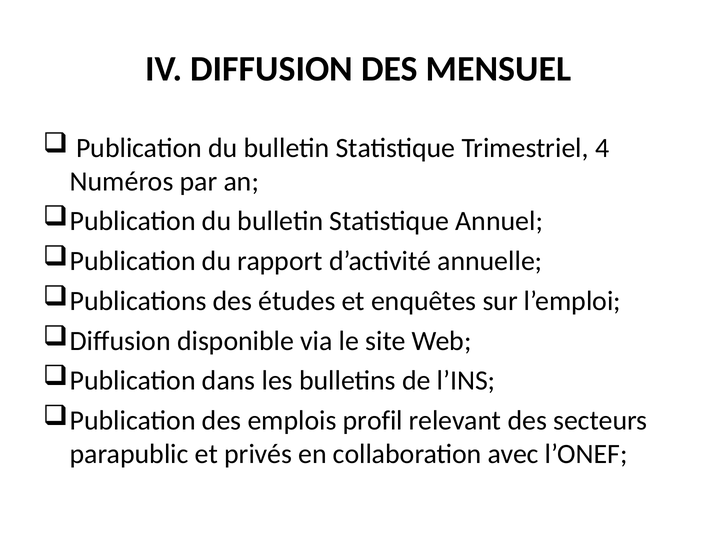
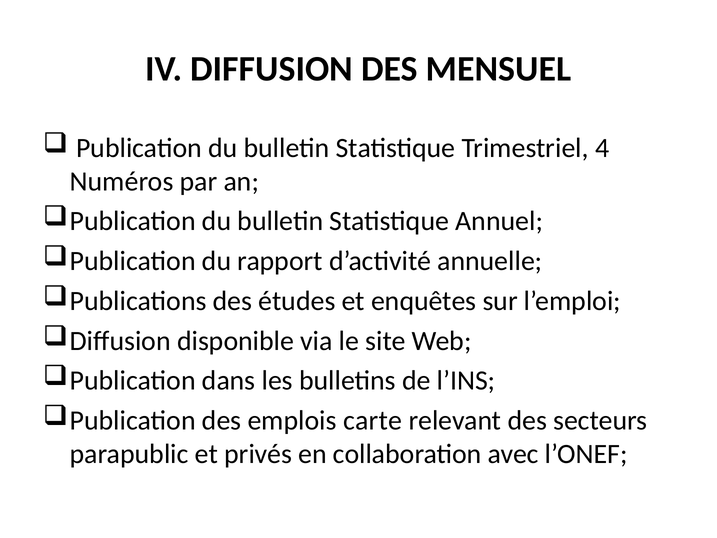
profil: profil -> carte
